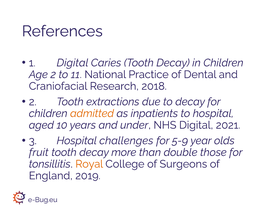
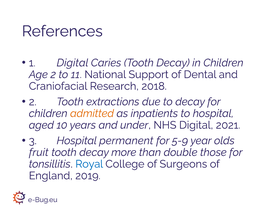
Practice: Practice -> Support
challenges: challenges -> permanent
Royal colour: orange -> blue
